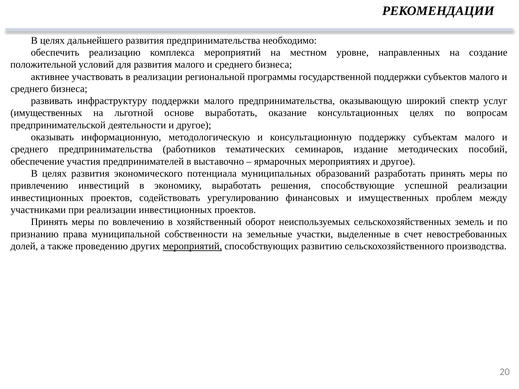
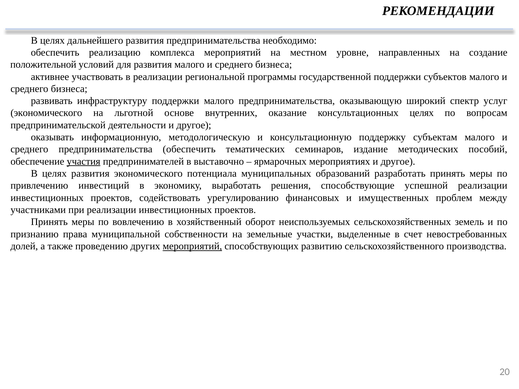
имущественных at (46, 113): имущественных -> экономического
основе выработать: выработать -> внутренних
предпринимательства работников: работников -> обеспечить
участия underline: none -> present
